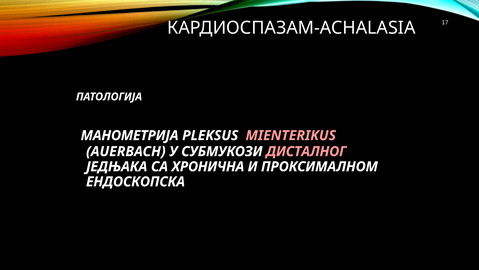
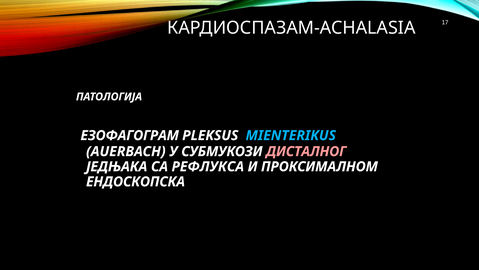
МАНОМЕТРИЈА: МАНОМЕТРИЈА -> ЕЗОФАГОГРАМ
MIENTERIKUS colour: pink -> light blue
ХРОНИЧНА: ХРОНИЧНА -> РЕФЛУКСА
